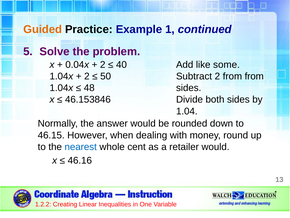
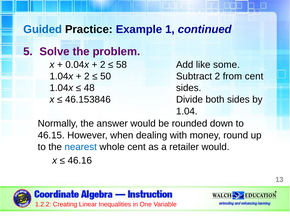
Guided colour: orange -> blue
40: 40 -> 58
from from: from -> cent
